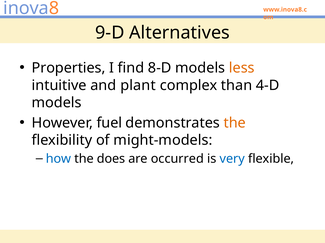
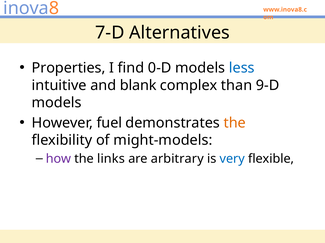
9-D: 9-D -> 7-D
8-D: 8-D -> 0-D
less colour: orange -> blue
plant: plant -> blank
4-D: 4-D -> 9-D
how colour: blue -> purple
does: does -> links
occurred: occurred -> arbitrary
